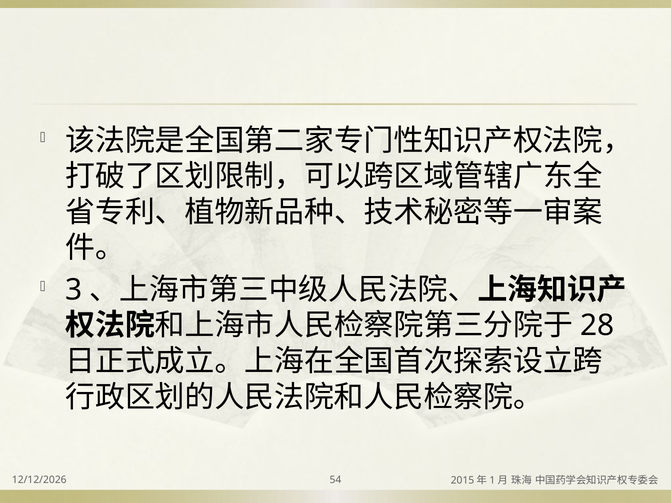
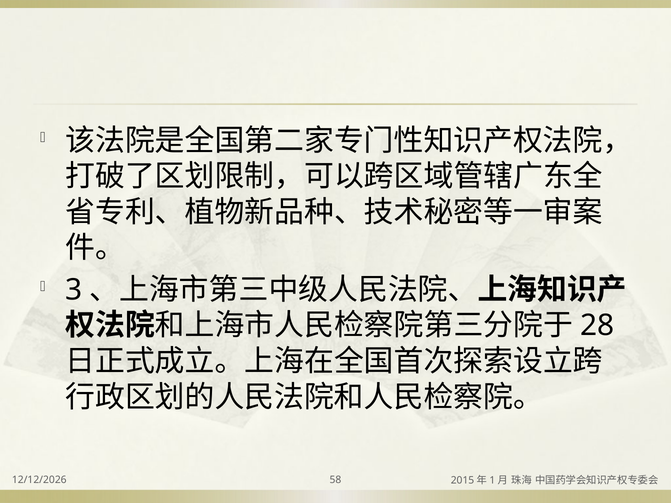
54: 54 -> 58
